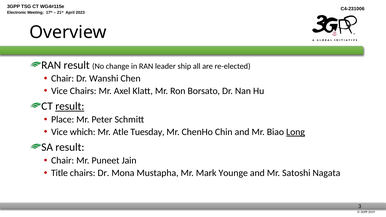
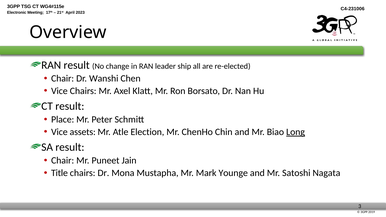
result at (70, 106) underline: present -> none
which: which -> assets
Tuesday: Tuesday -> Election
